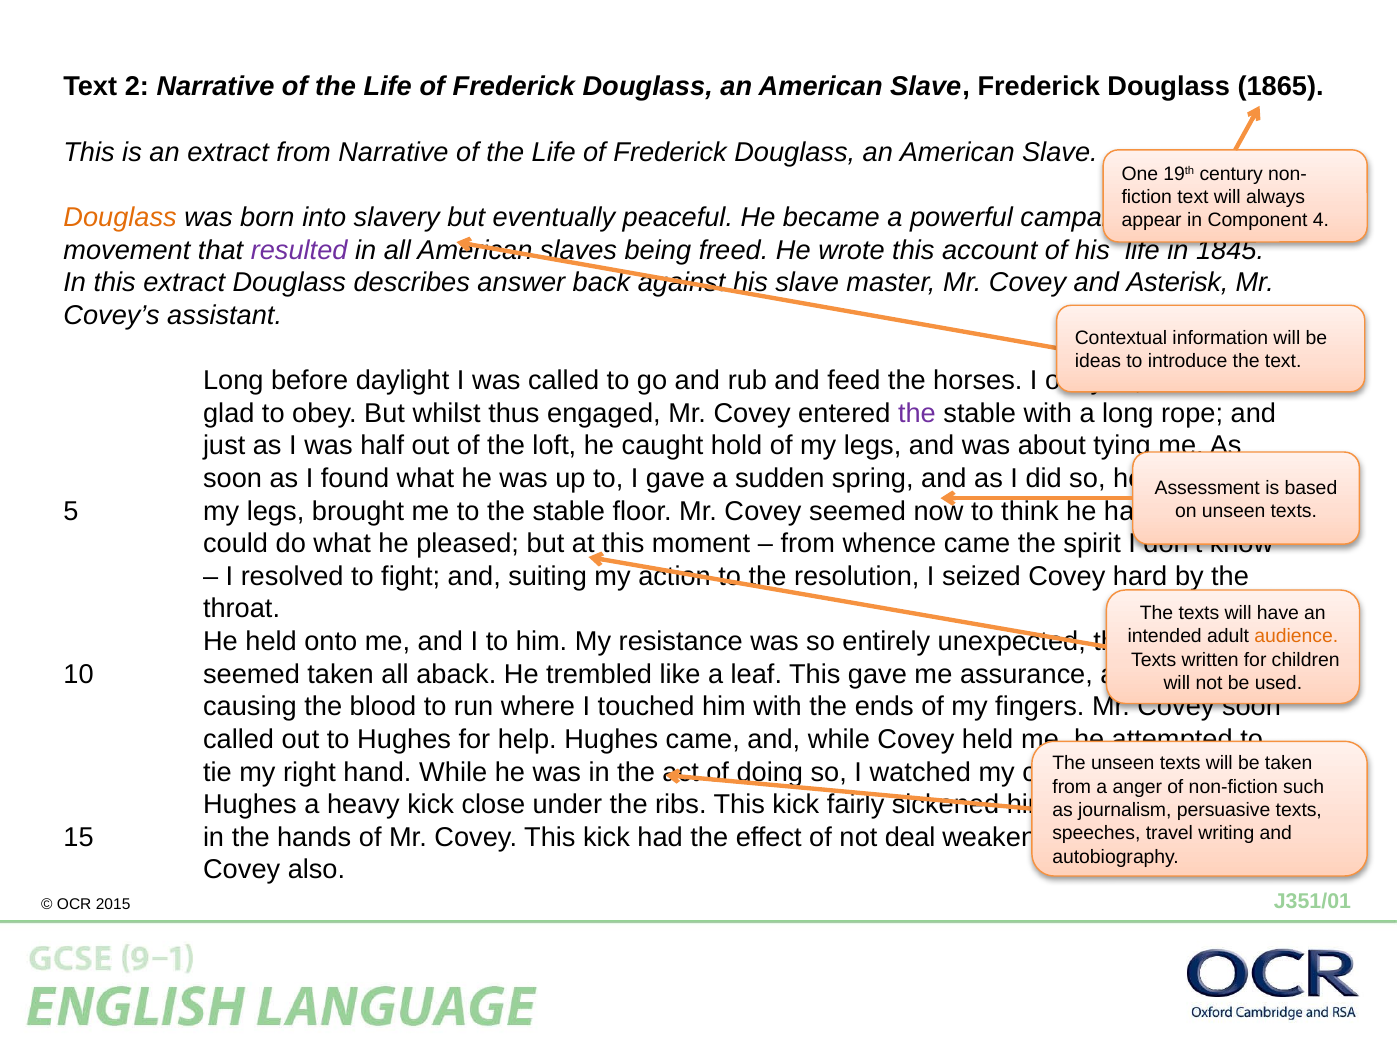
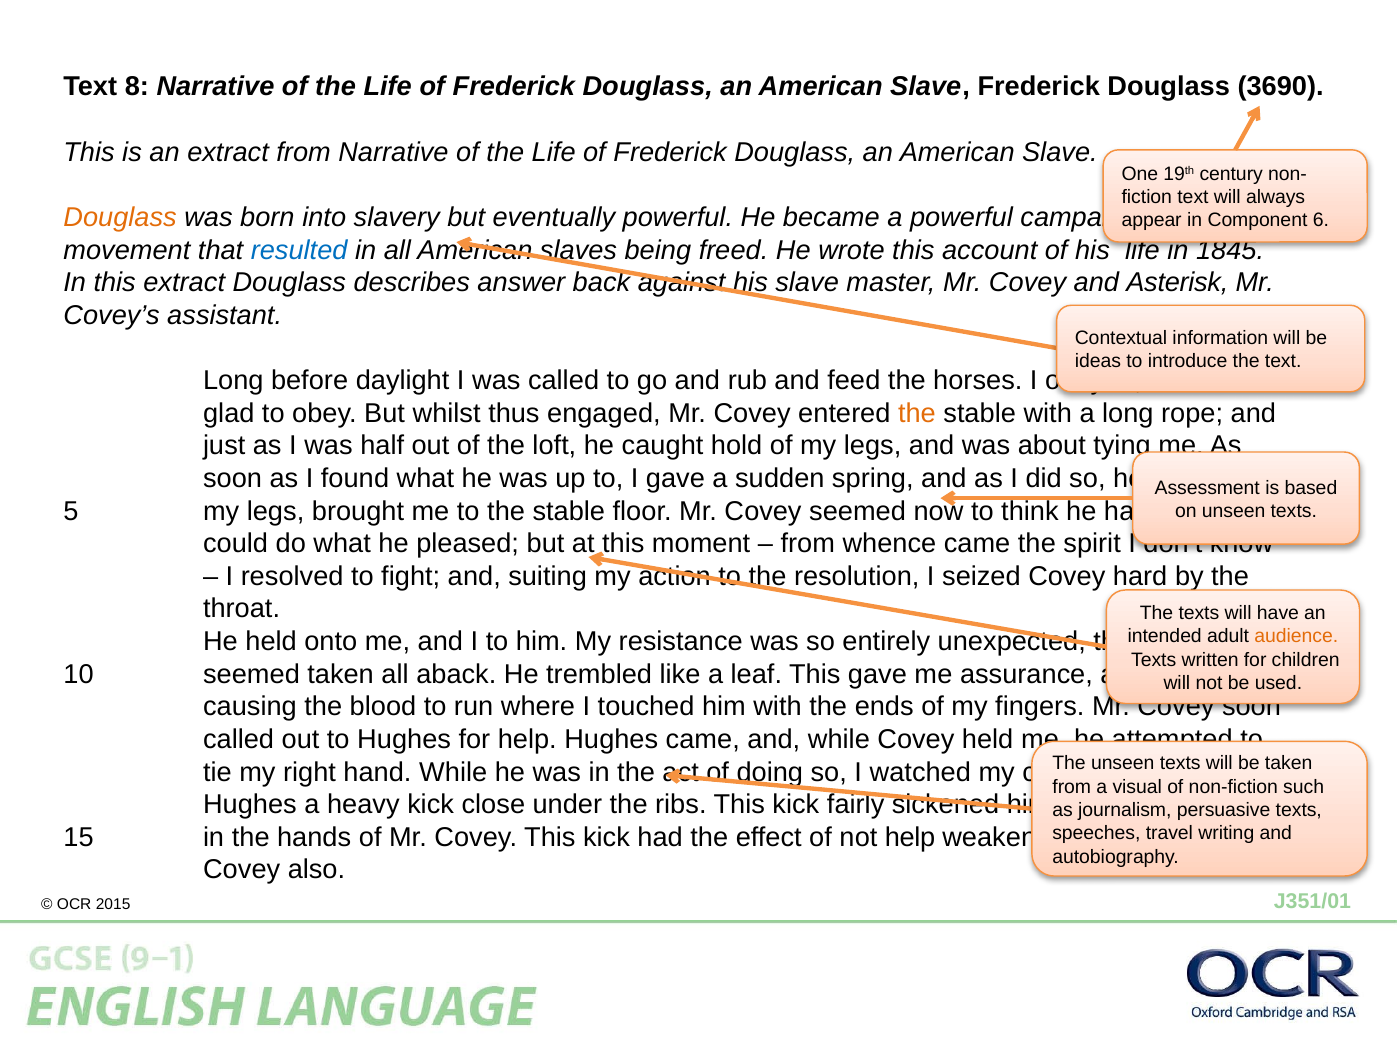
2: 2 -> 8
1865: 1865 -> 3690
eventually peaceful: peaceful -> powerful
4: 4 -> 6
resulted colour: purple -> blue
the at (917, 413) colour: purple -> orange
anger: anger -> visual
not deal: deal -> help
